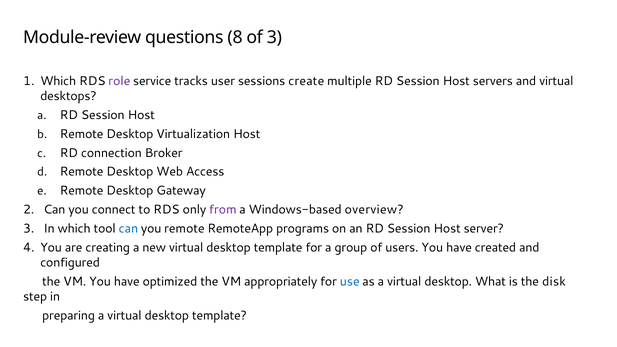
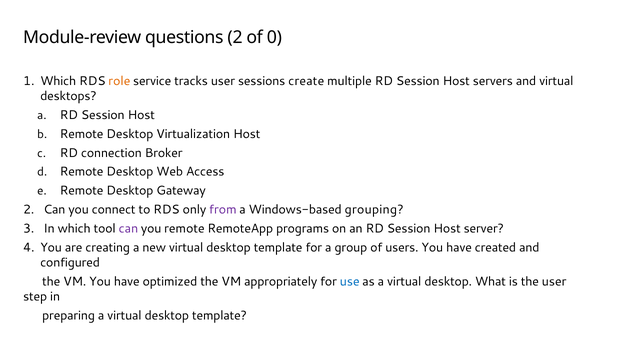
questions 8: 8 -> 2
of 3: 3 -> 0
role colour: purple -> orange
overview: overview -> grouping
can at (128, 229) colour: blue -> purple
the disk: disk -> user
